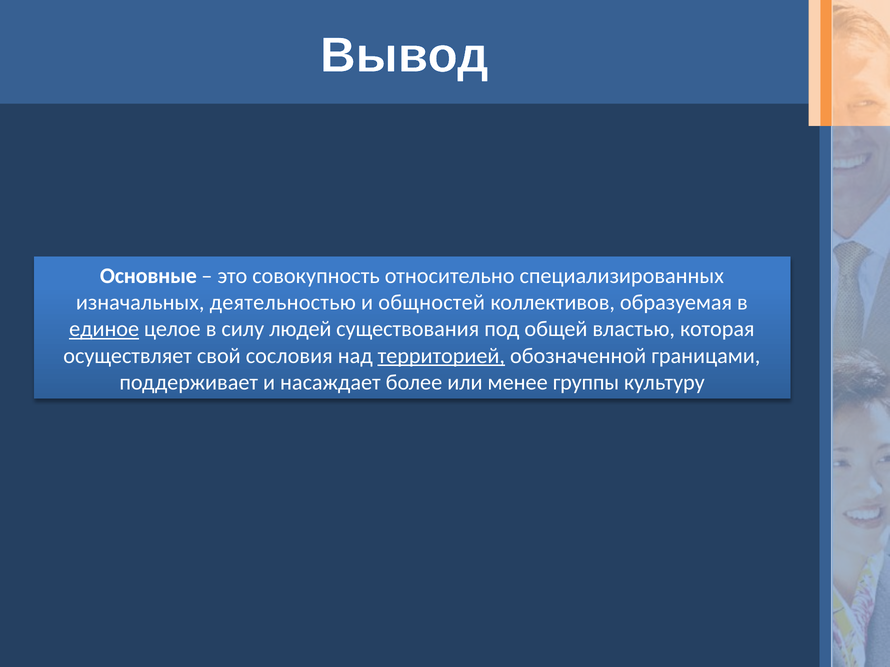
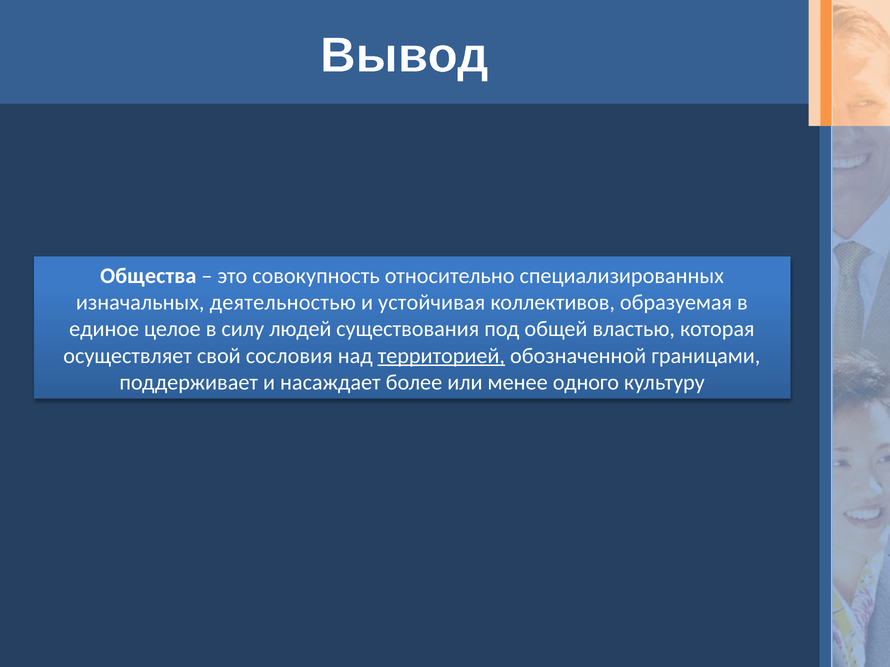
Основные: Основные -> Общества
общностей: общностей -> устойчивая
единое underline: present -> none
группы: группы -> одного
